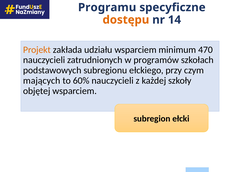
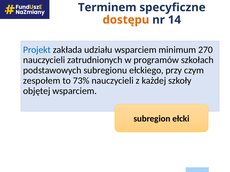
Programu: Programu -> Terminem
Projekt colour: orange -> blue
470: 470 -> 270
mających: mających -> zespołem
60%: 60% -> 73%
